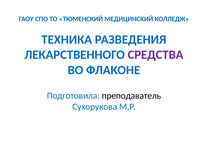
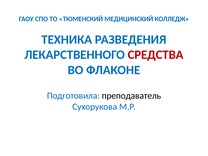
СРЕДСТВА colour: purple -> red
